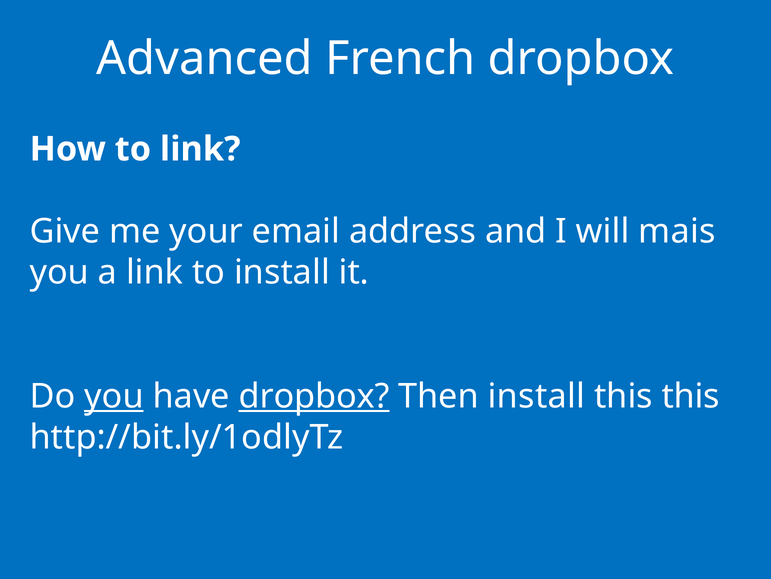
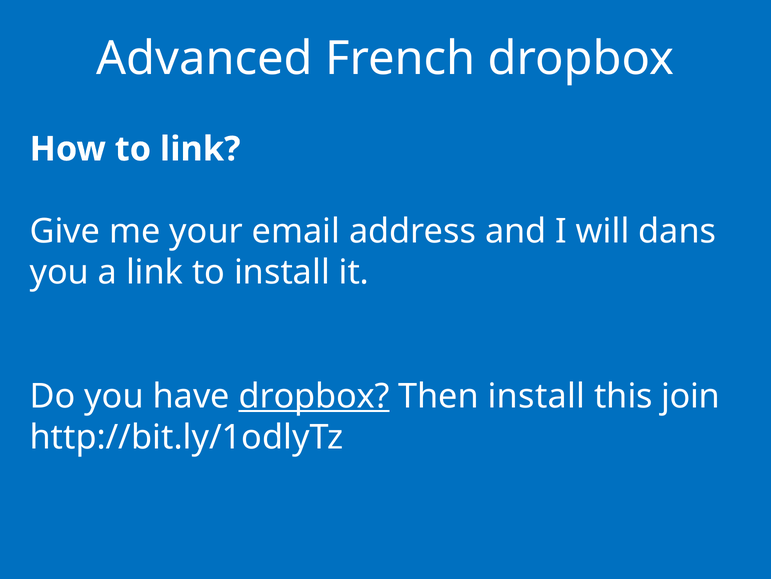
mais: mais -> dans
you at (114, 396) underline: present -> none
this this: this -> join
